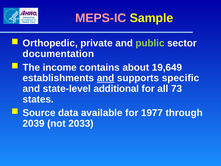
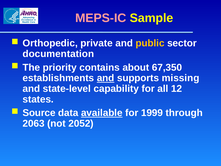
public colour: light green -> yellow
income: income -> priority
19,649: 19,649 -> 67,350
specific: specific -> missing
additional: additional -> capability
73: 73 -> 12
available underline: none -> present
1977: 1977 -> 1999
2039: 2039 -> 2063
2033: 2033 -> 2052
